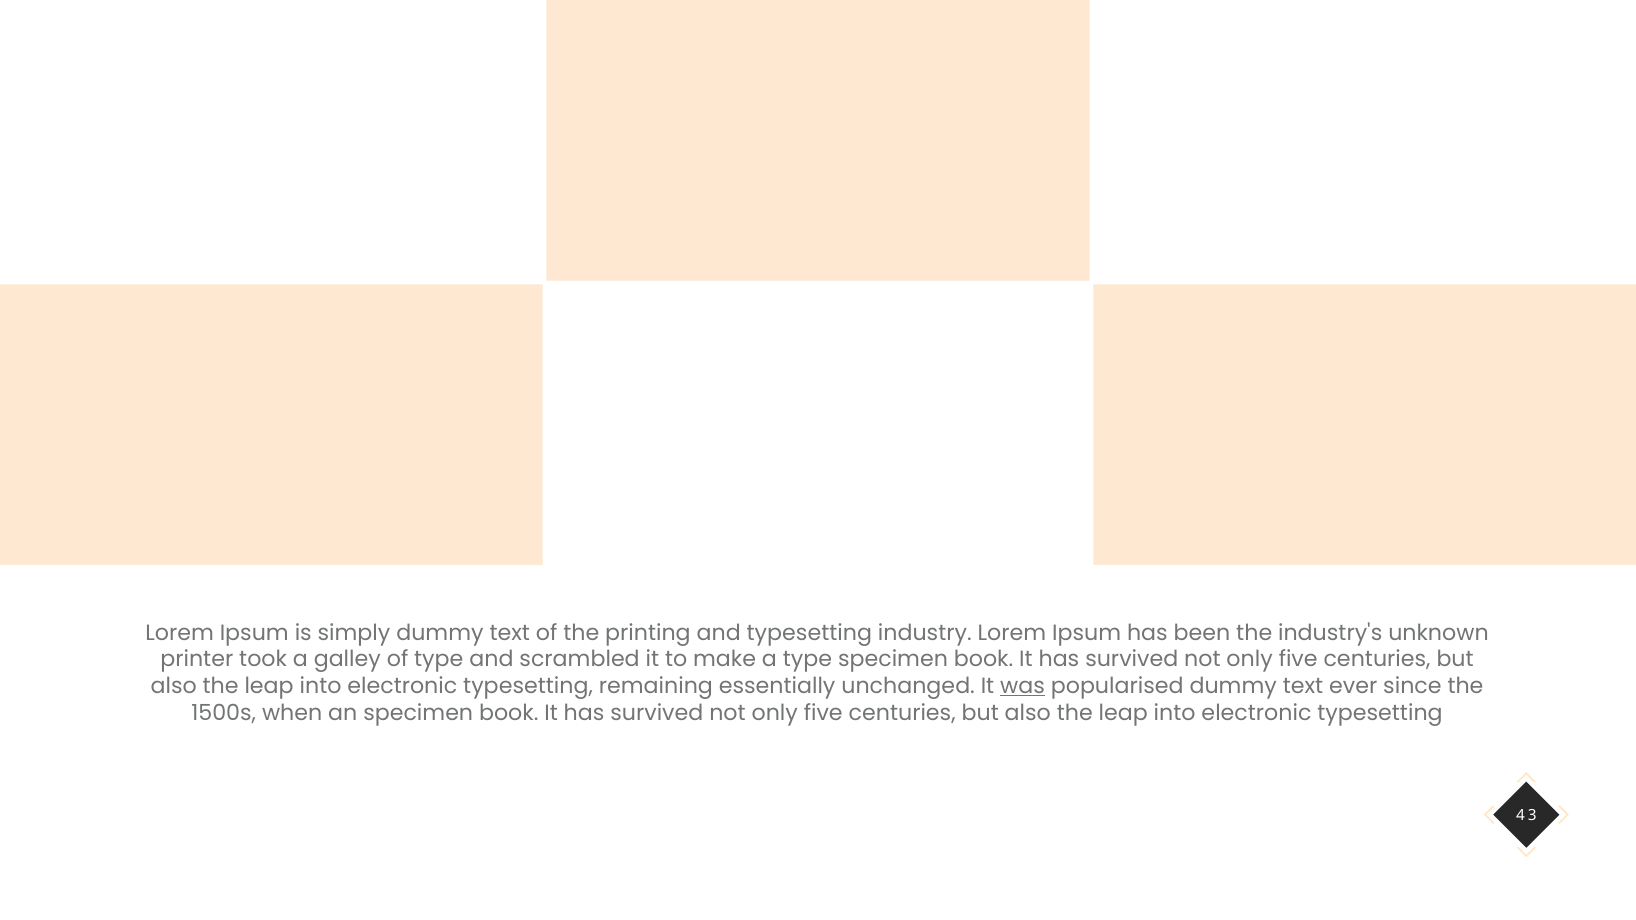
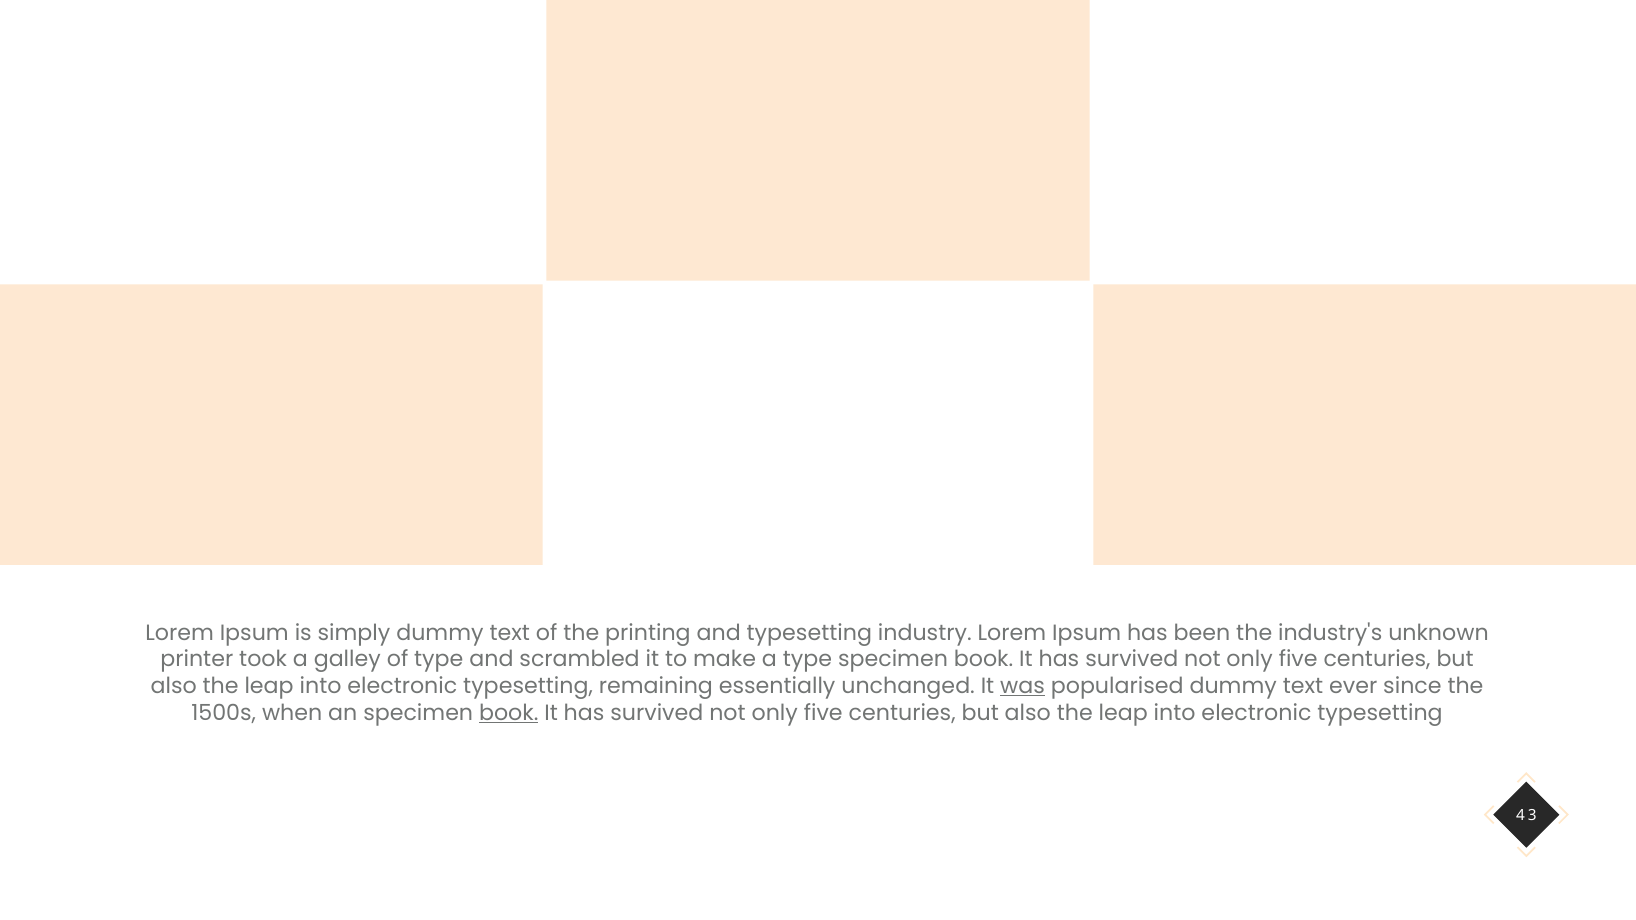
book at (509, 713) underline: none -> present
